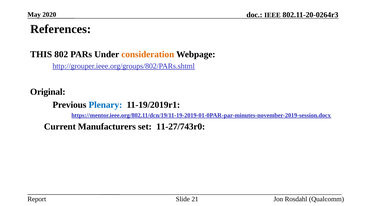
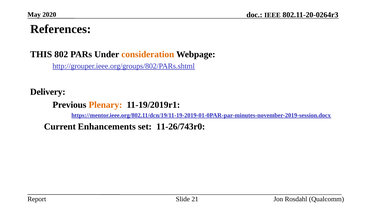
Original: Original -> Delivery
Plenary colour: blue -> orange
Manufacturers: Manufacturers -> Enhancements
11-27/743r0: 11-27/743r0 -> 11-26/743r0
